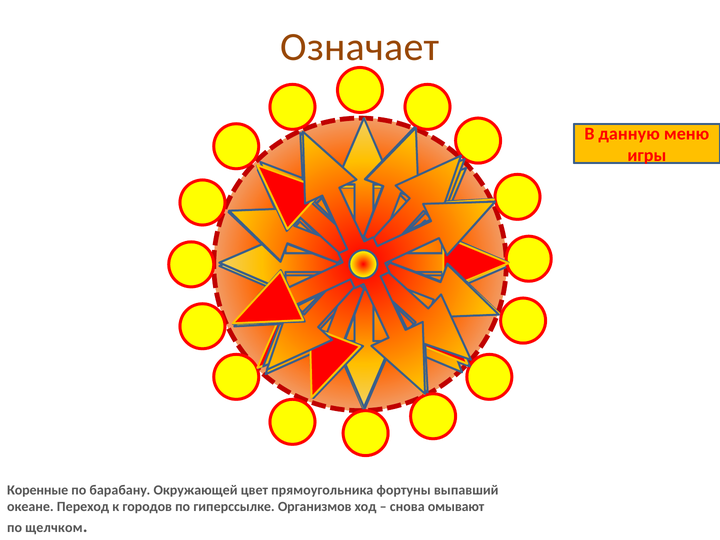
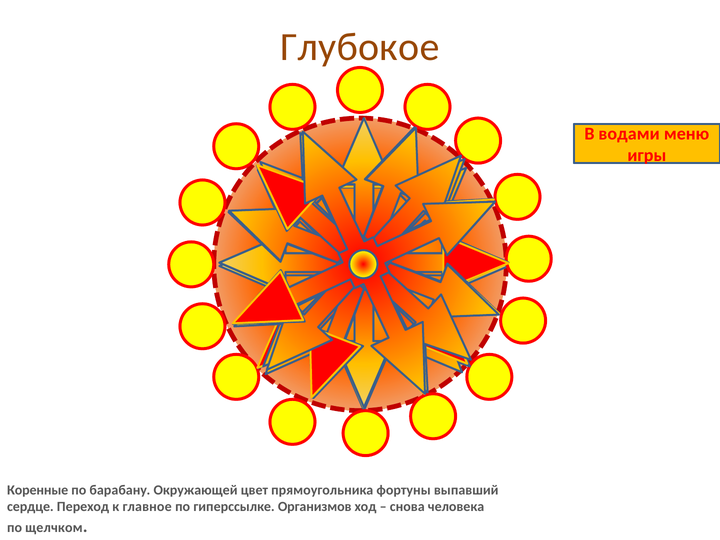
Означает: Означает -> Глубокое
данную: данную -> водами
океане: океане -> сердце
городов: городов -> главное
омывают: омывают -> человека
